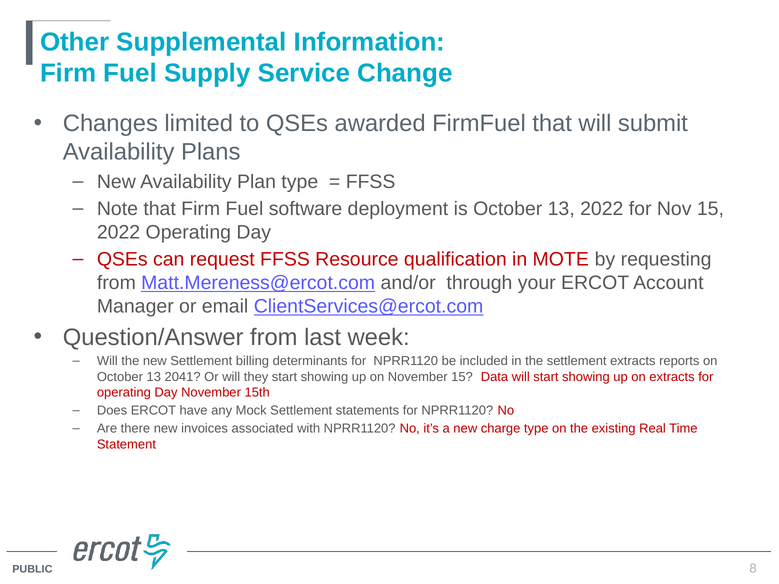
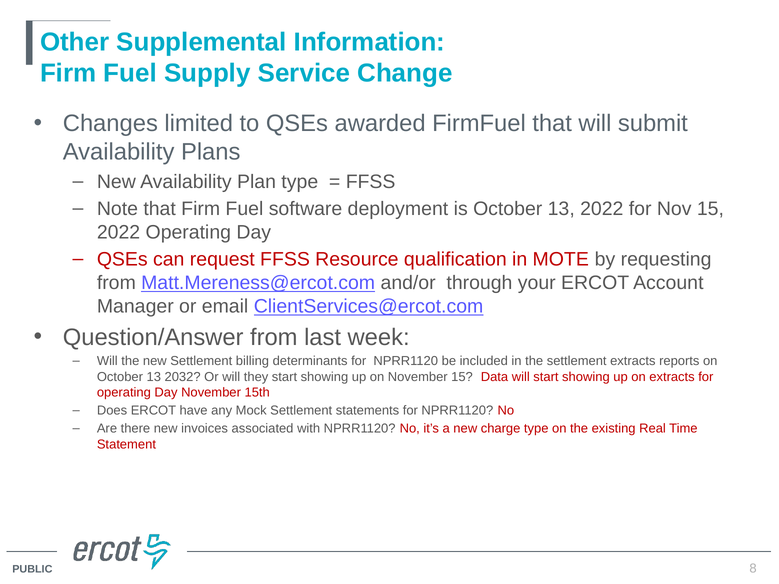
2041: 2041 -> 2032
